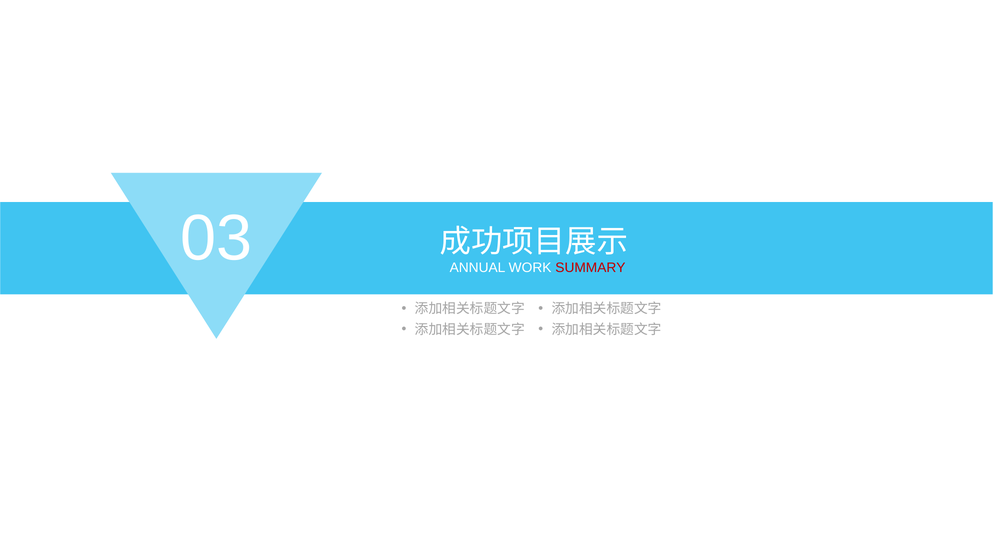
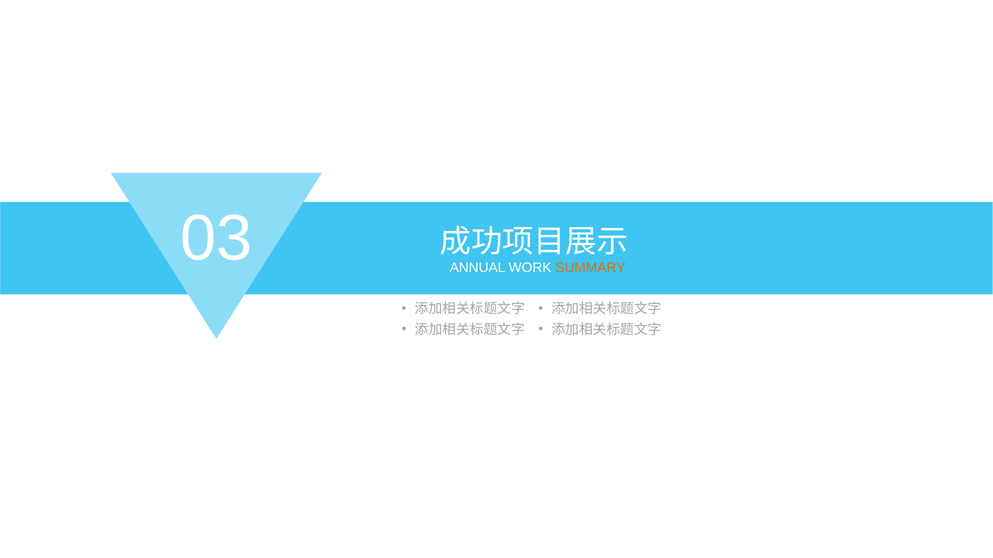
SUMMARY colour: red -> orange
